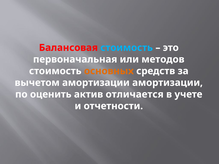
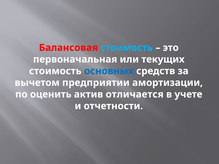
методов: методов -> текущих
основных colour: orange -> blue
вычетом амортизации: амортизации -> предприятии
